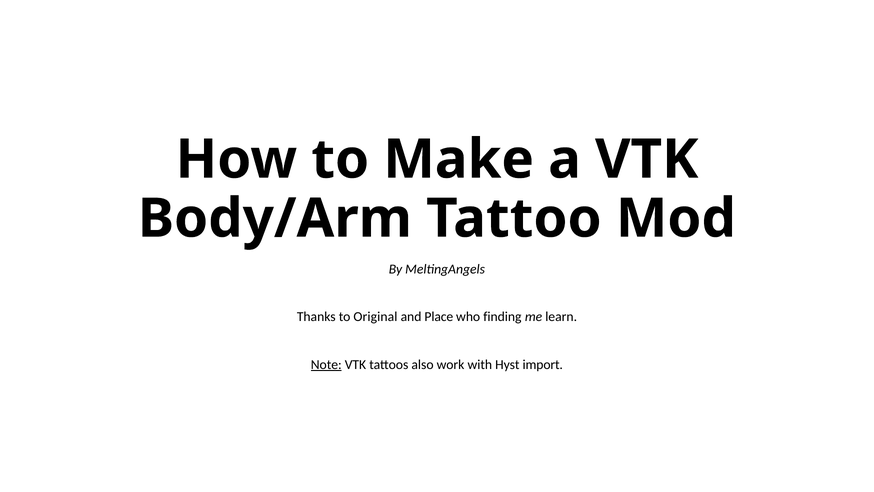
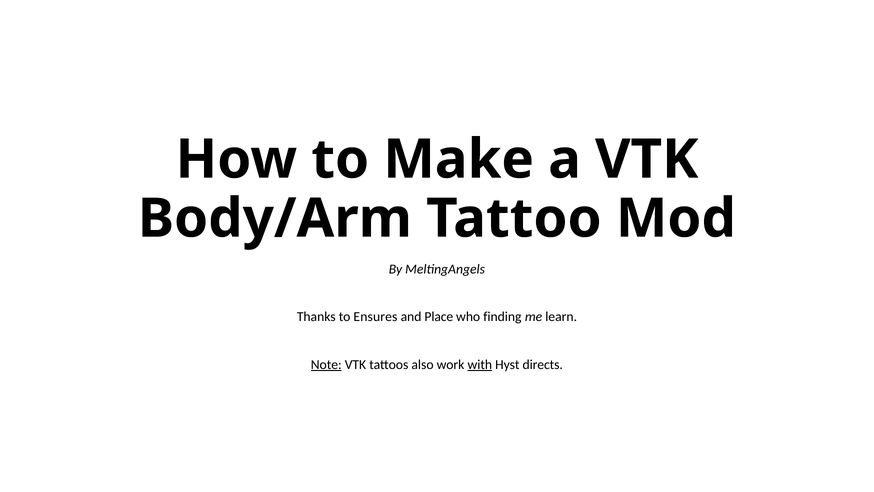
Original: Original -> Ensures
with underline: none -> present
import: import -> directs
